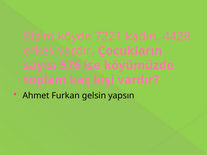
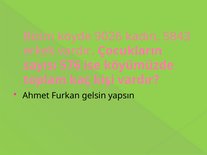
7221: 7221 -> 9026
4428: 4428 -> 5843
